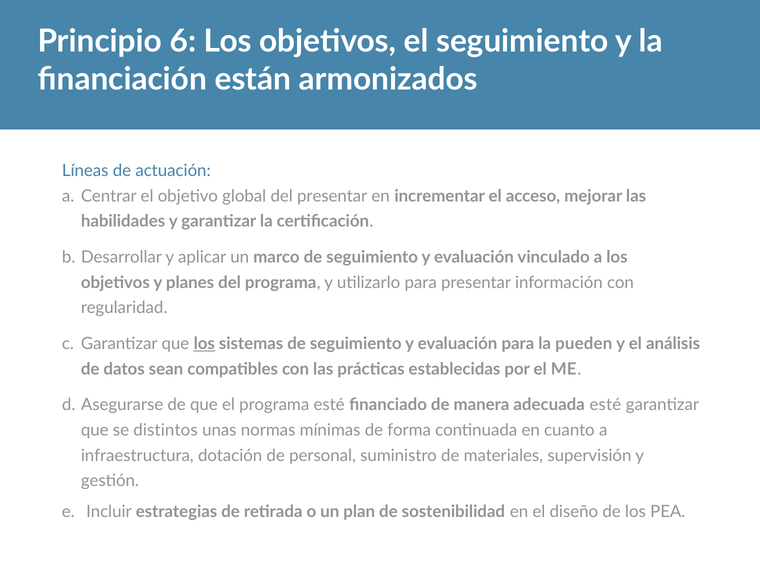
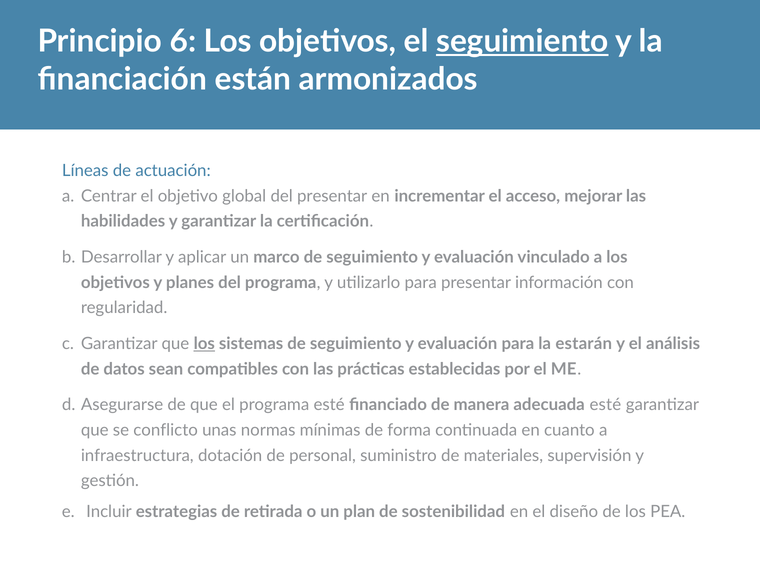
seguimiento at (522, 41) underline: none -> present
pueden: pueden -> estarán
distintos: distintos -> conflicto
